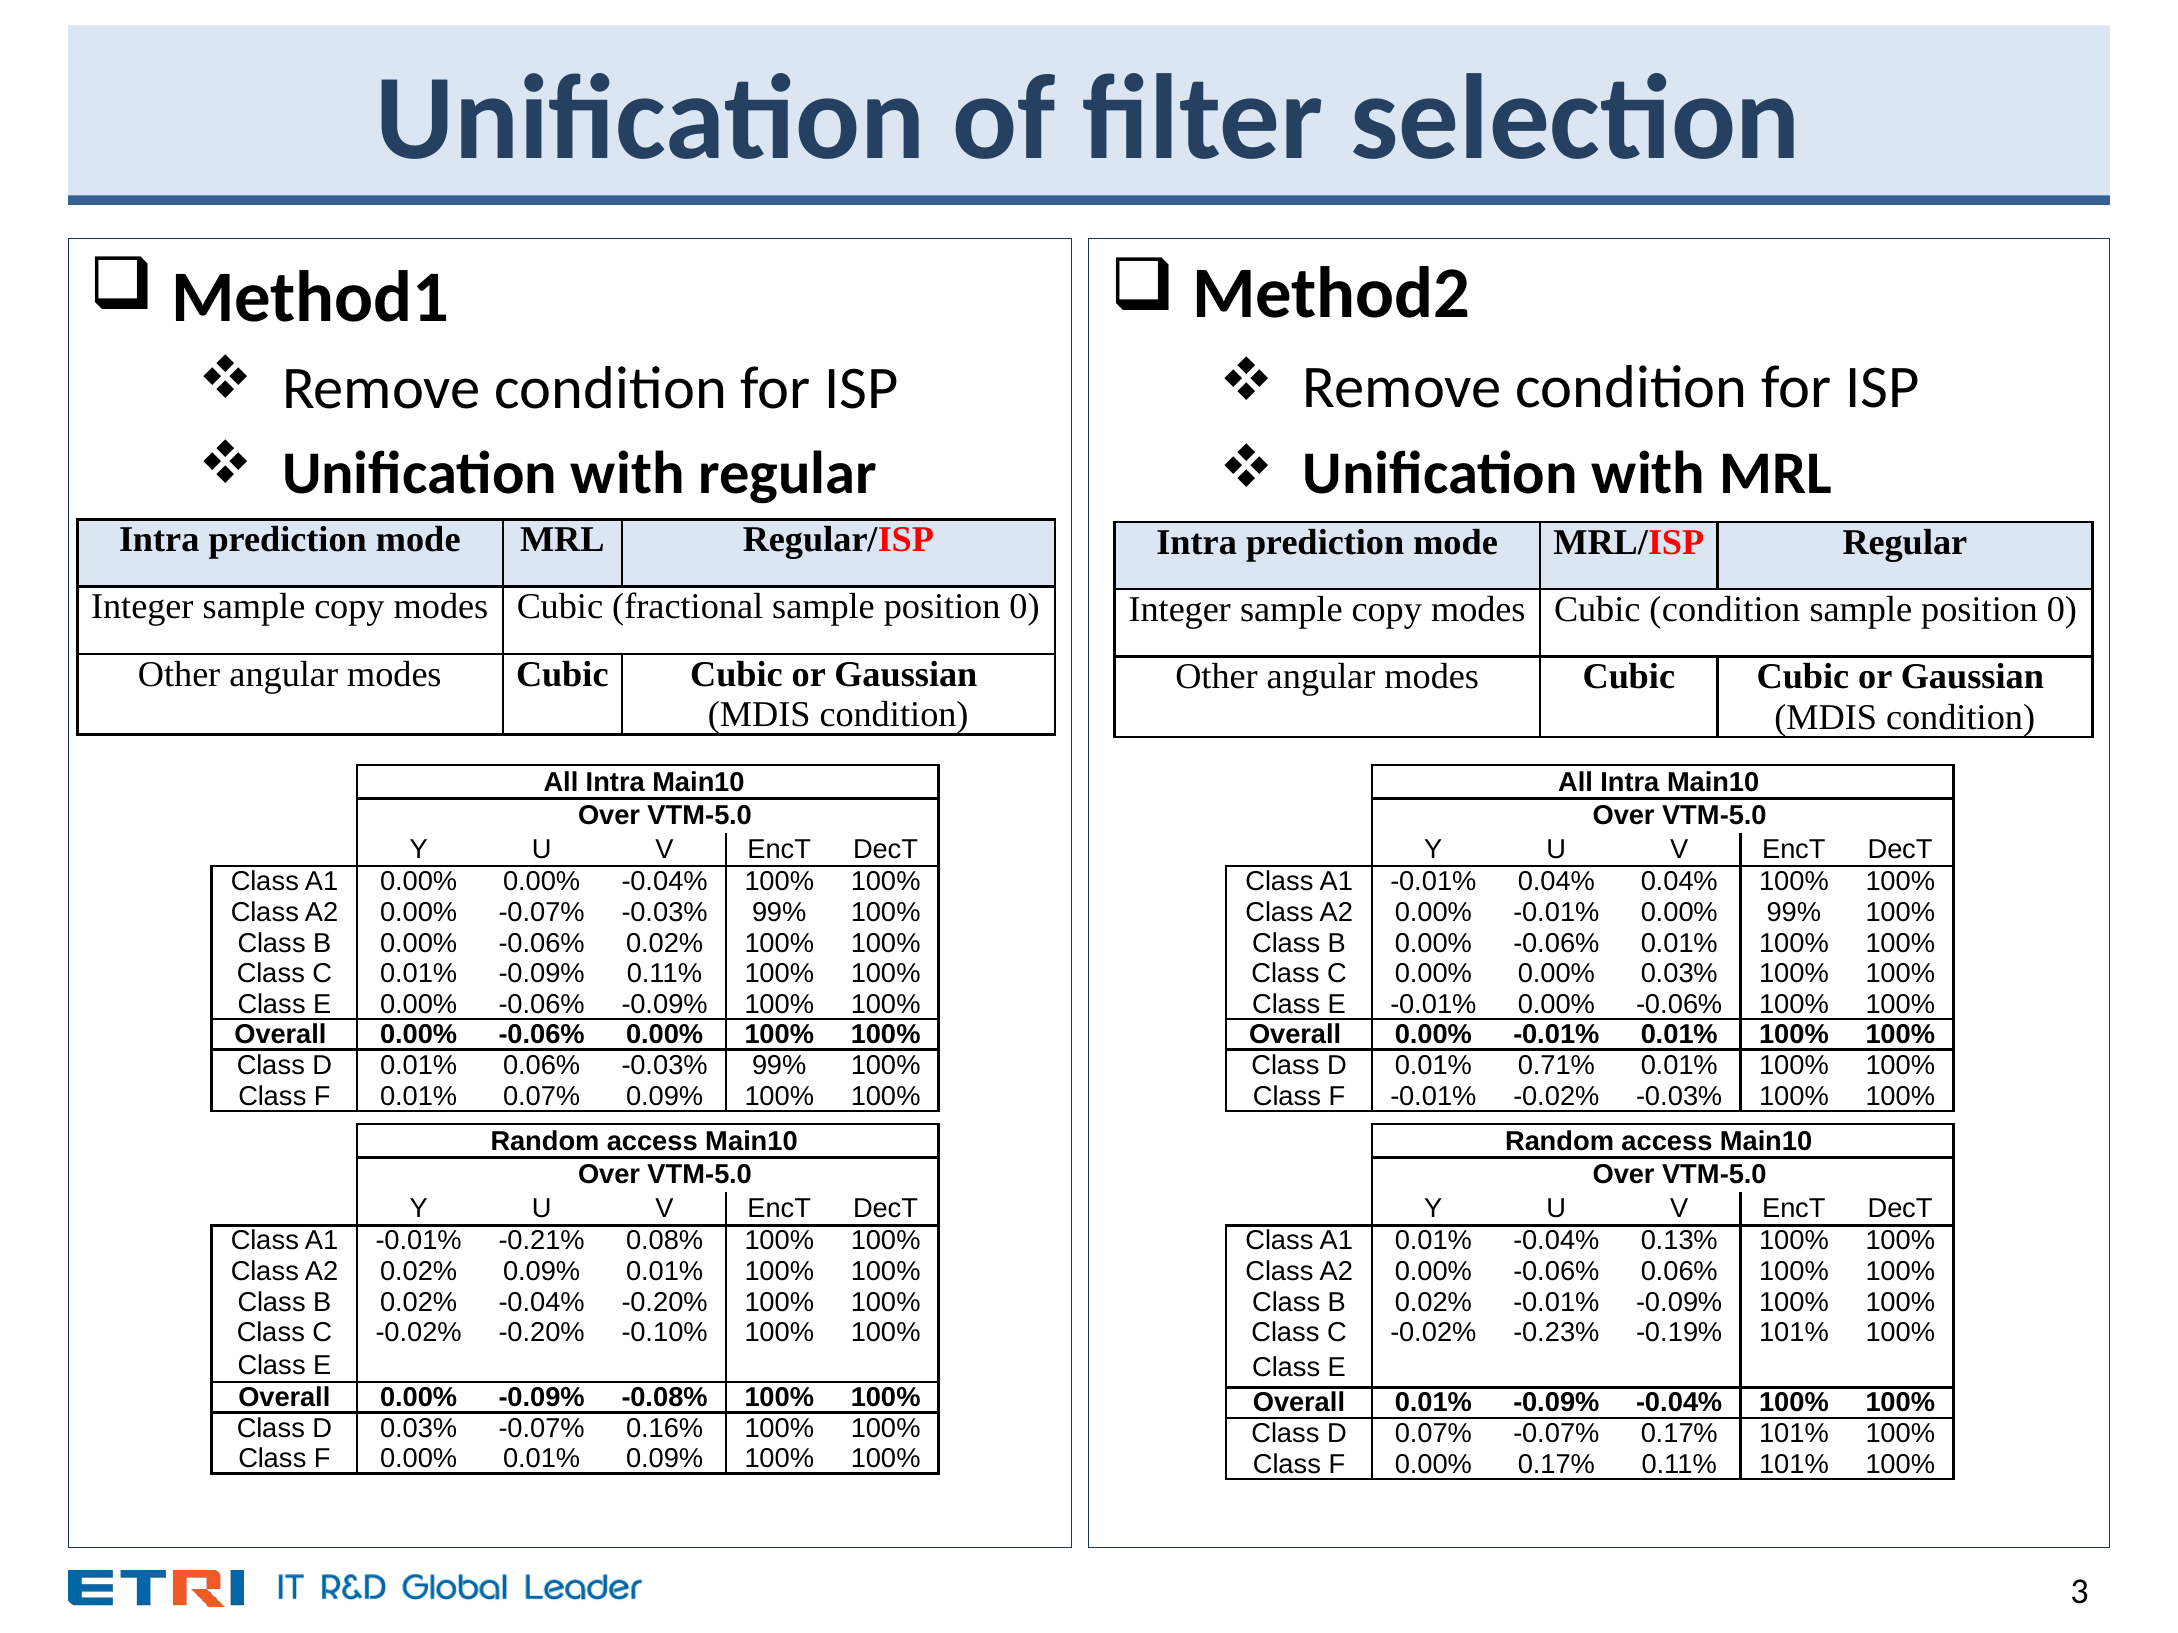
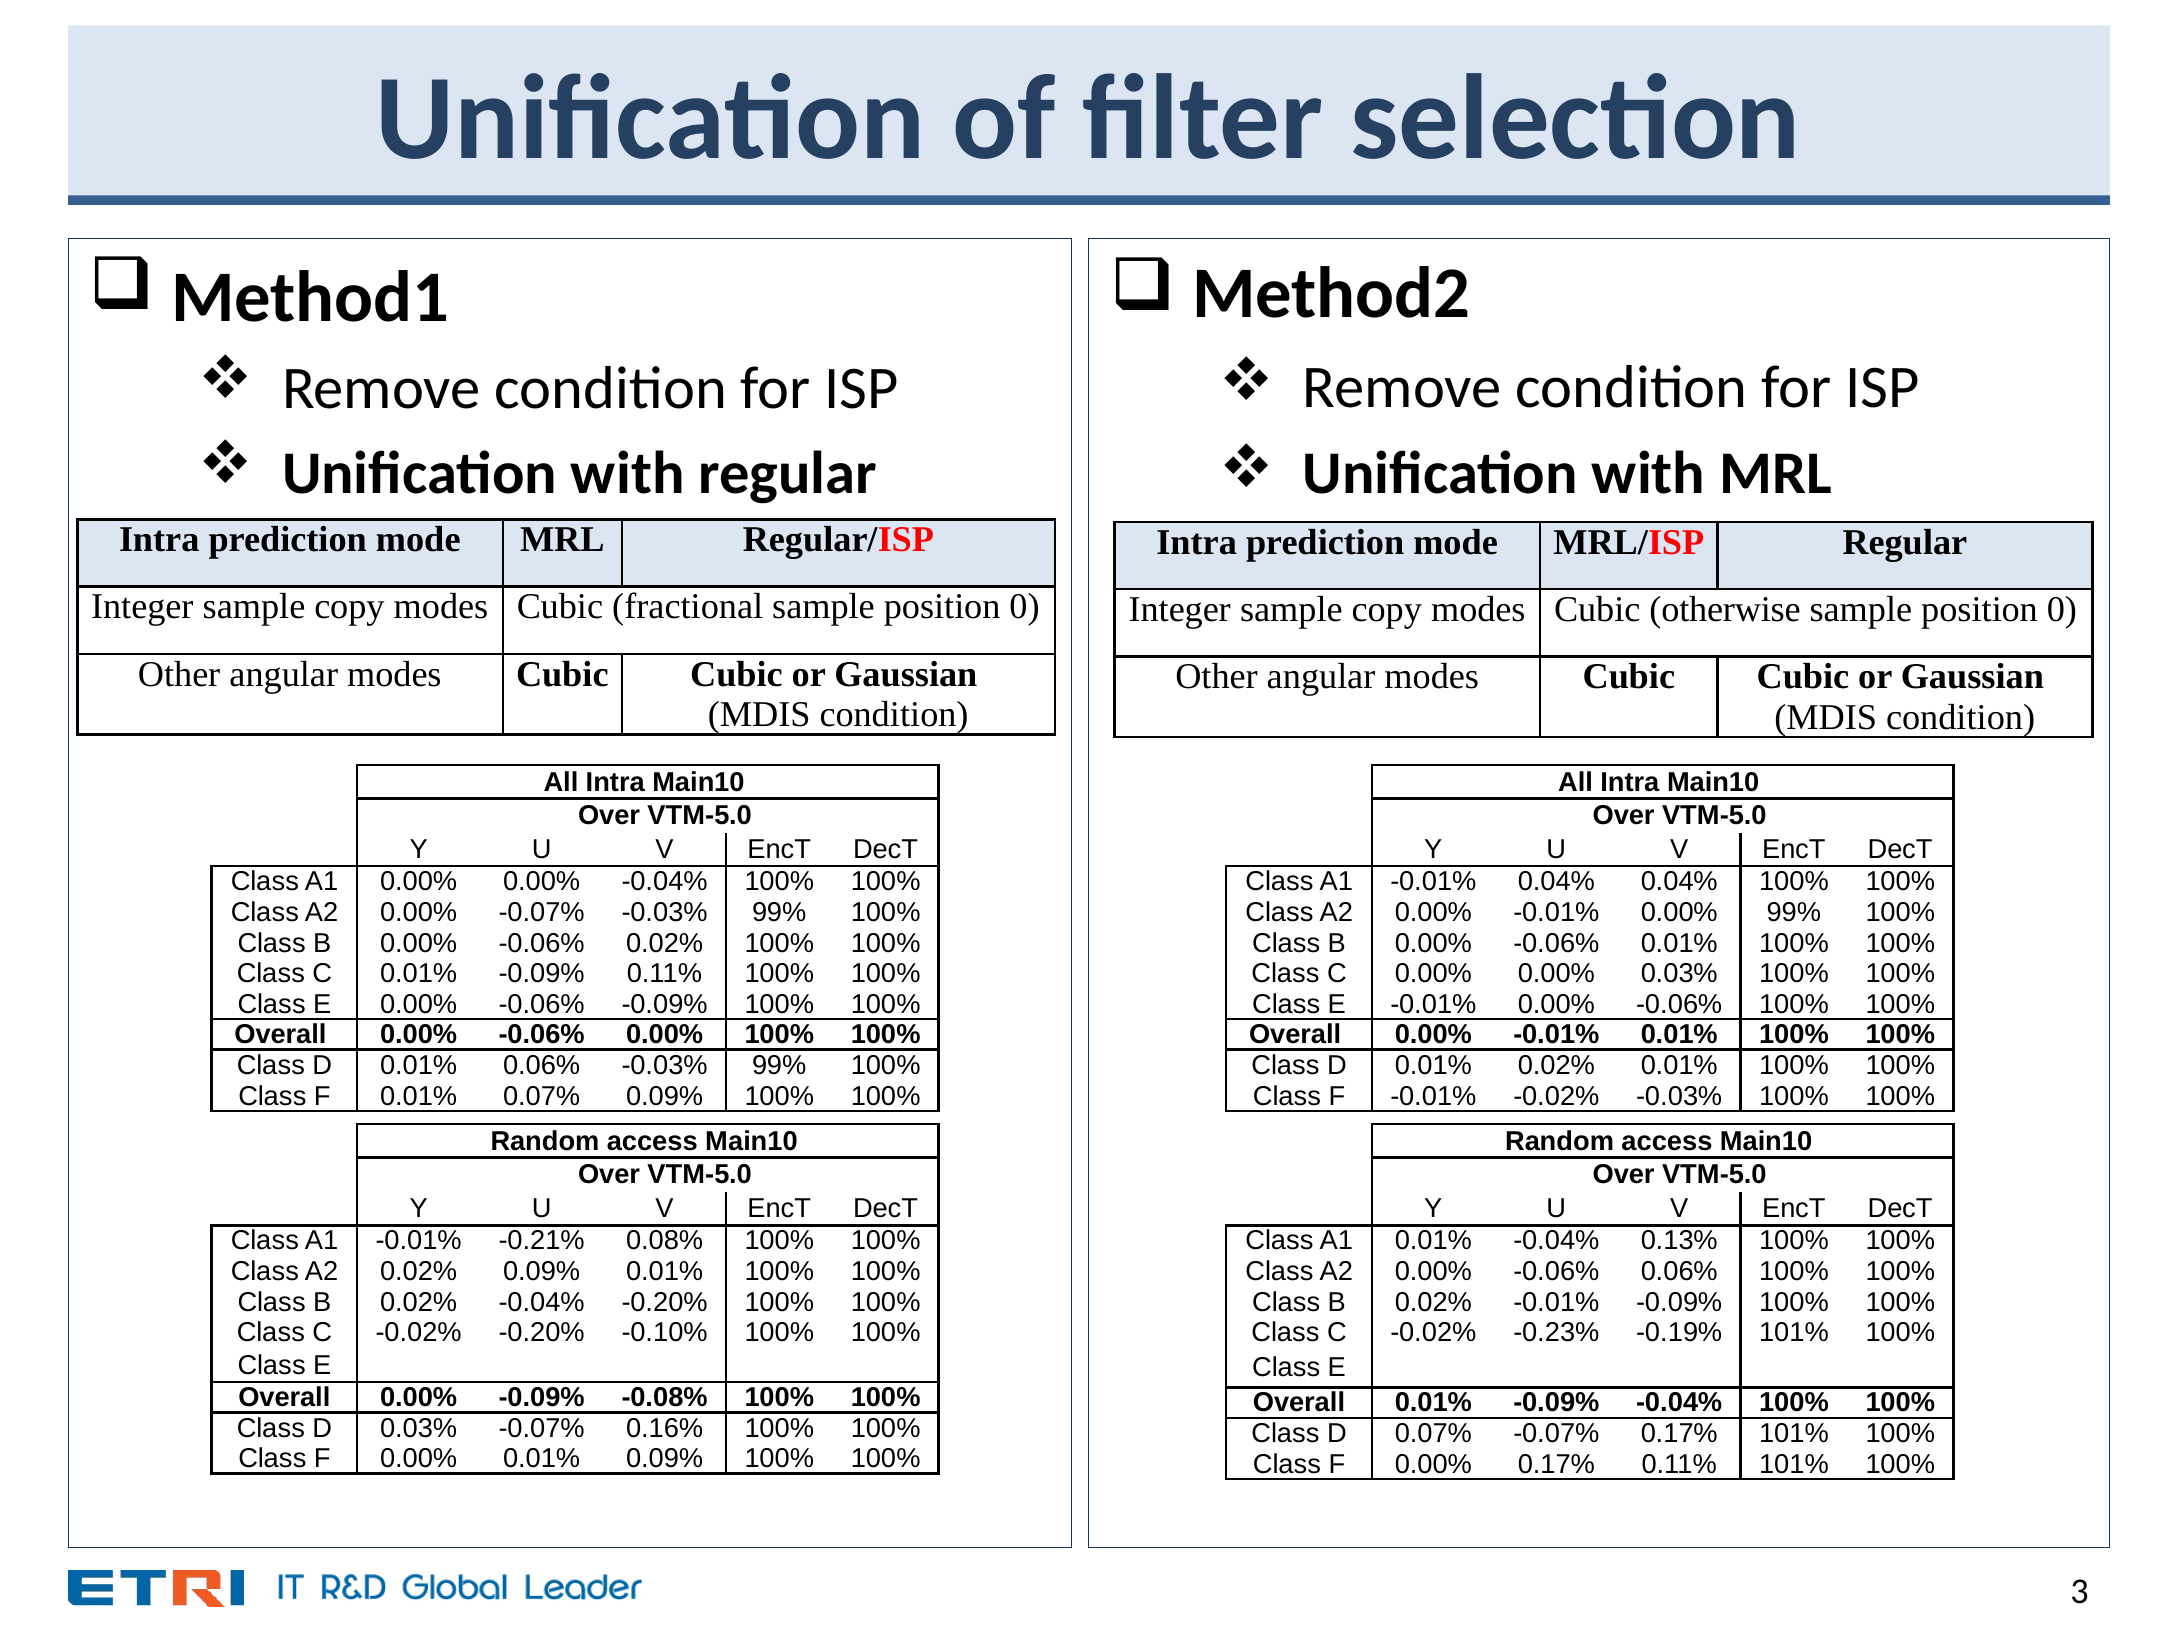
Cubic condition: condition -> otherwise
0.01% 0.71%: 0.71% -> 0.02%
